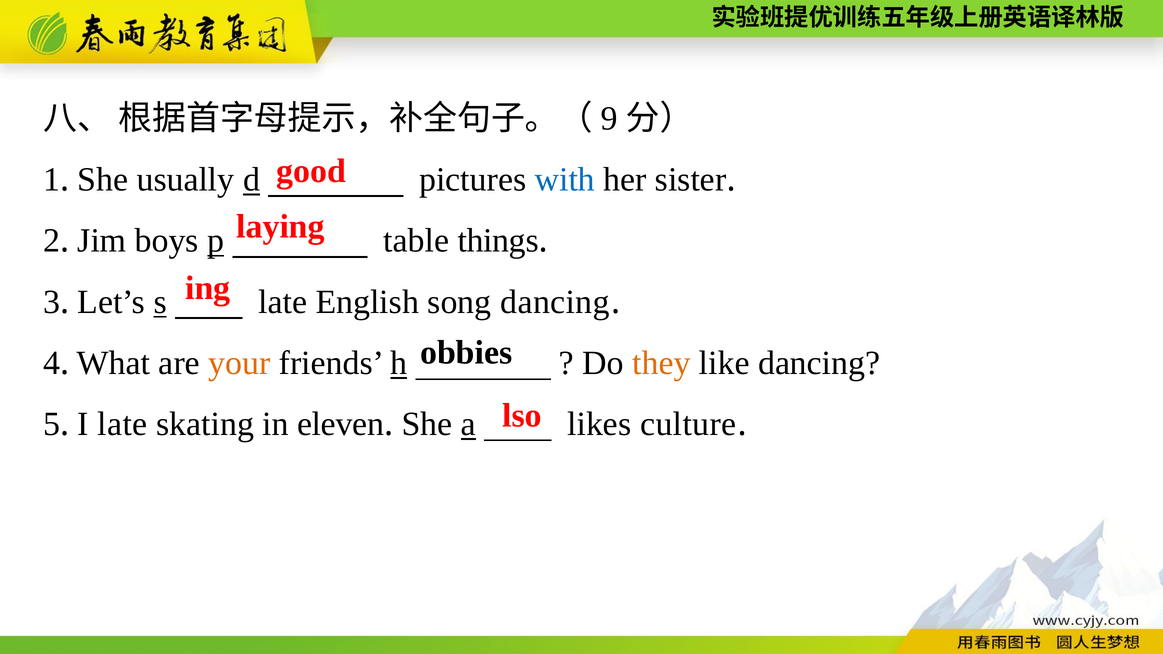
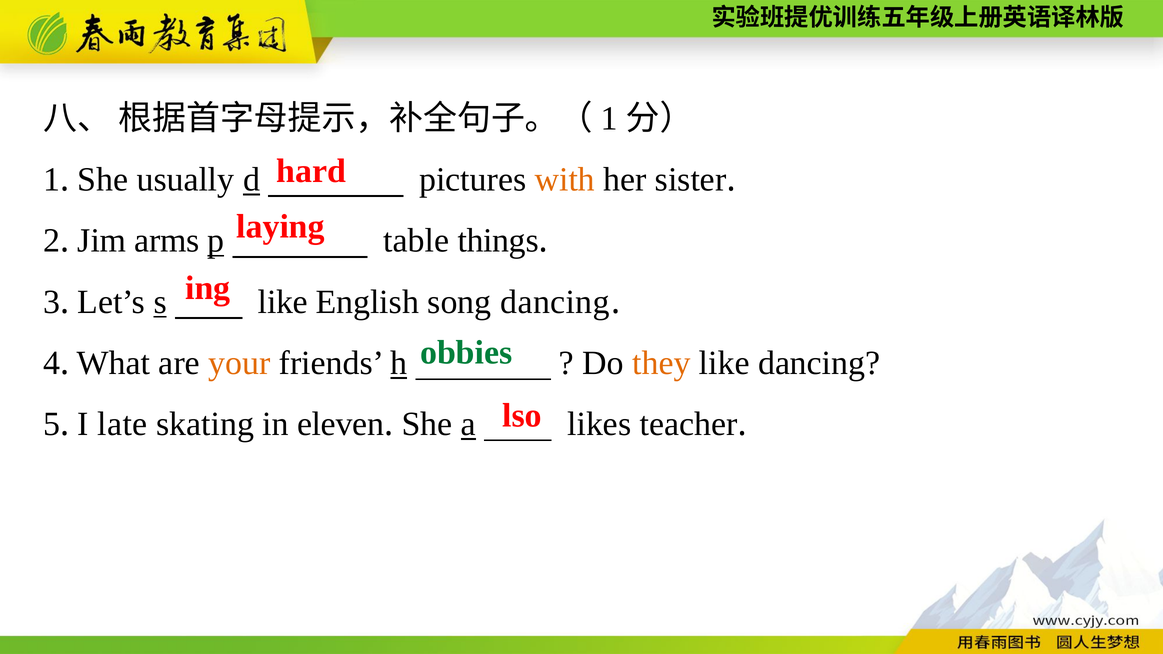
9 at (609, 119): 9 -> 1
good: good -> hard
with colour: blue -> orange
boys: boys -> arms
s late: late -> like
obbies colour: black -> green
culture: culture -> teacher
